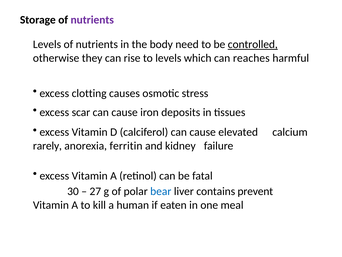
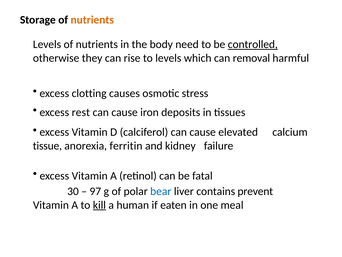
nutrients at (92, 20) colour: purple -> orange
reaches: reaches -> removal
scar: scar -> rest
rarely: rarely -> tissue
27: 27 -> 97
kill underline: none -> present
